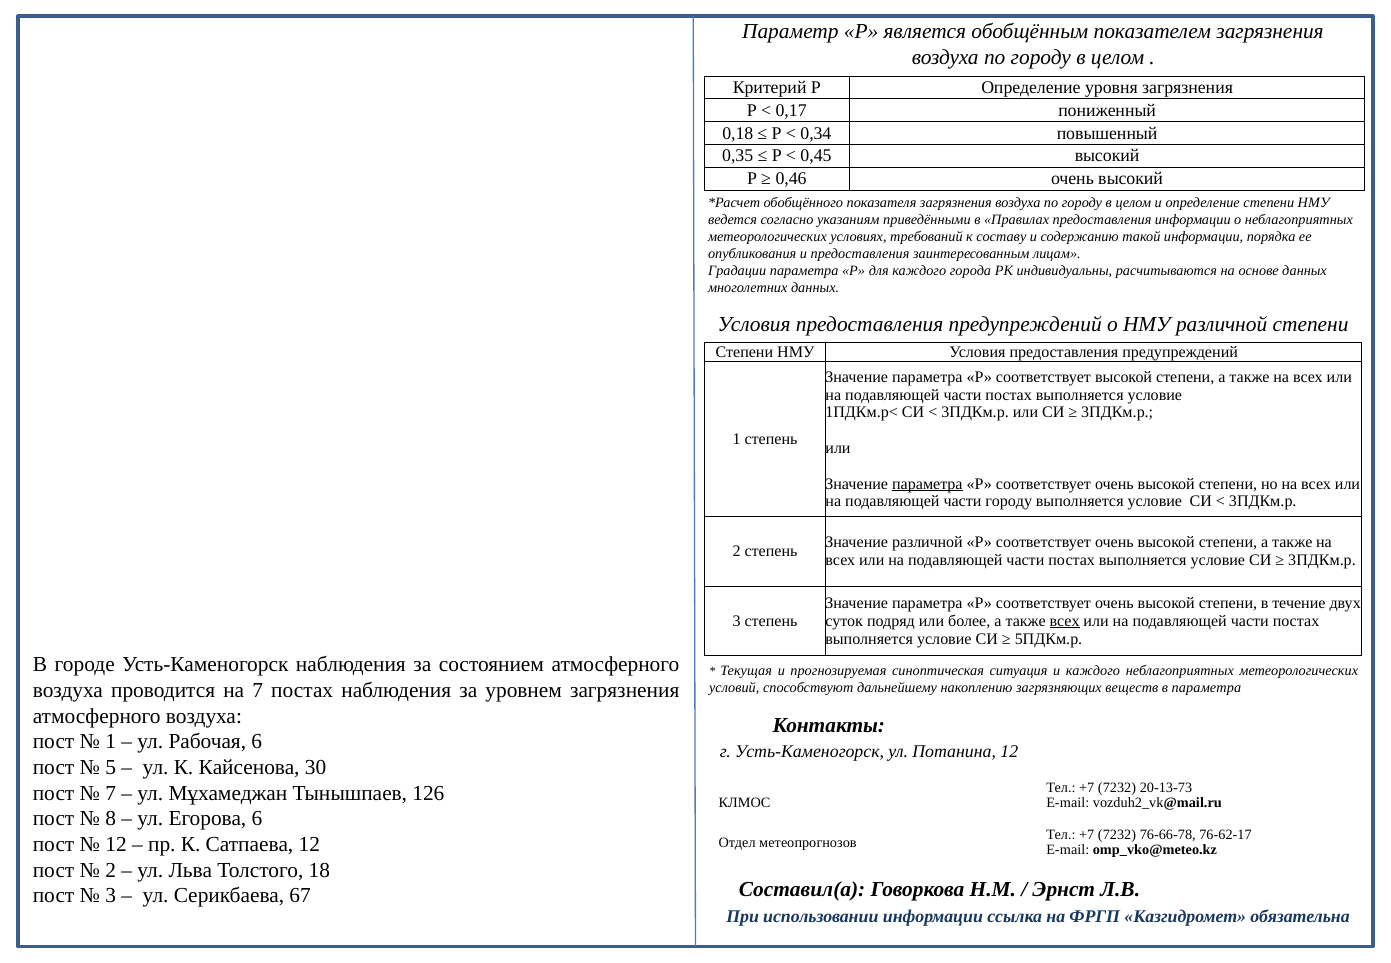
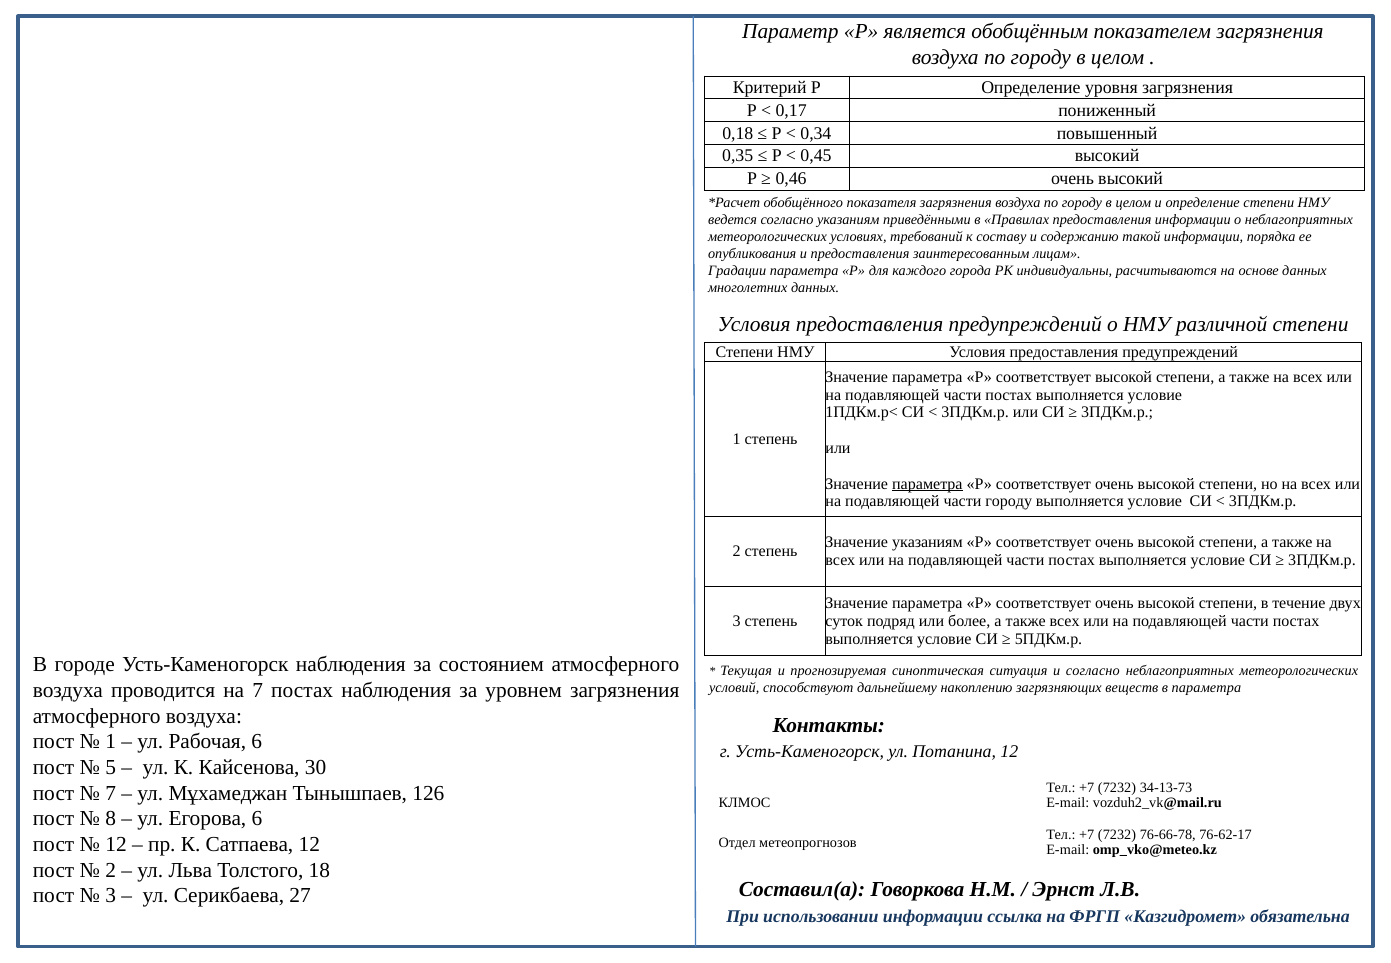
Значение различной: различной -> указаниям
всех at (1065, 621) underline: present -> none
и каждого: каждого -> согласно
20-13-73: 20-13-73 -> 34-13-73
67: 67 -> 27
